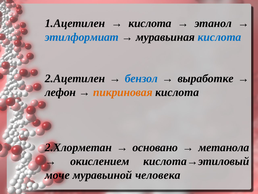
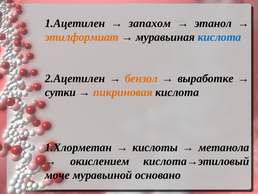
кислота at (150, 23): кислота -> запахом
этилформиат colour: blue -> orange
бензол colour: blue -> orange
лефон: лефон -> сутки
2.Хлорметан: 2.Хлорметан -> 1.Хлорметан
основано: основано -> кислоты
человека: человека -> основано
